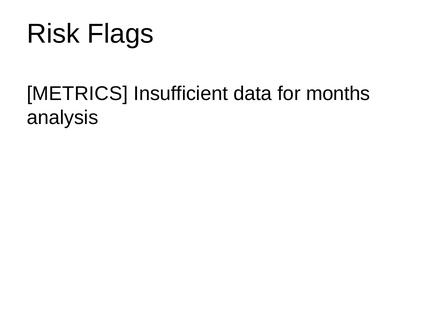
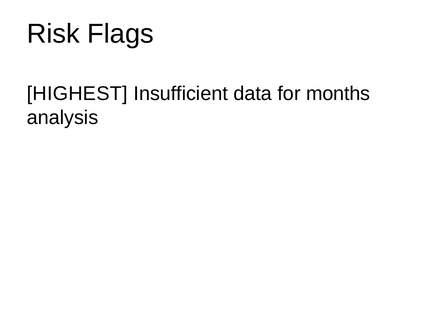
METRICS: METRICS -> HIGHEST
